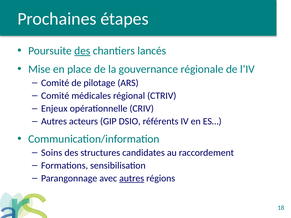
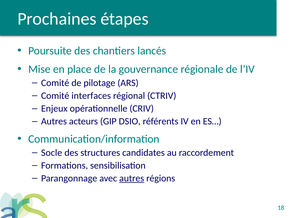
des at (82, 51) underline: present -> none
médicales: médicales -> interfaces
Soins: Soins -> Socle
